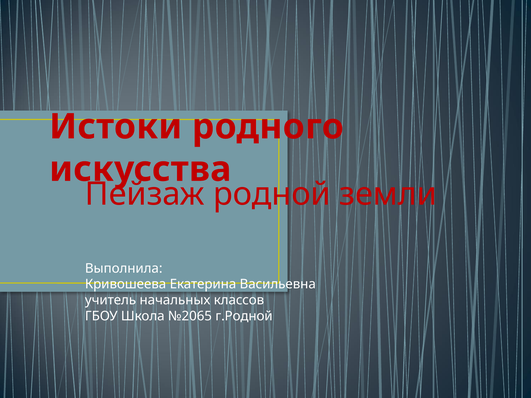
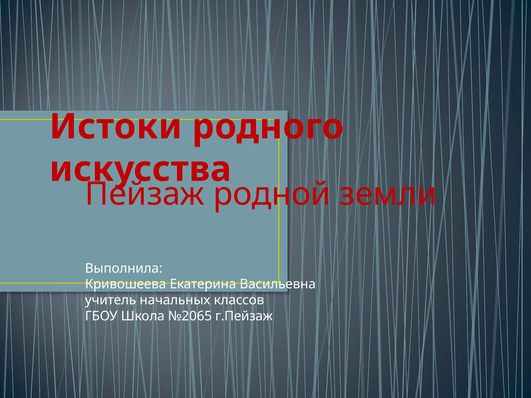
г.Родной: г.Родной -> г.Пейзаж
